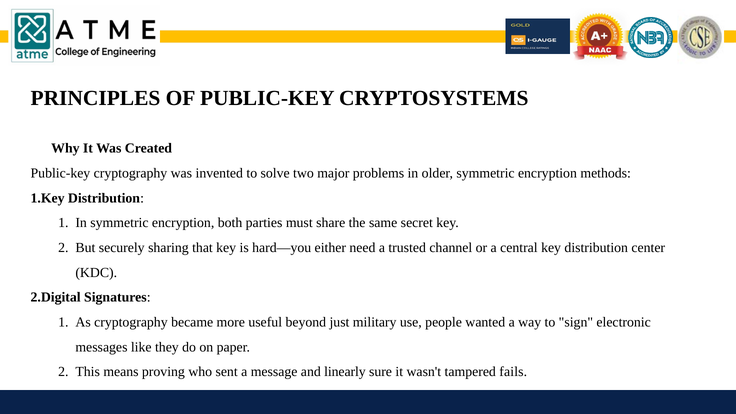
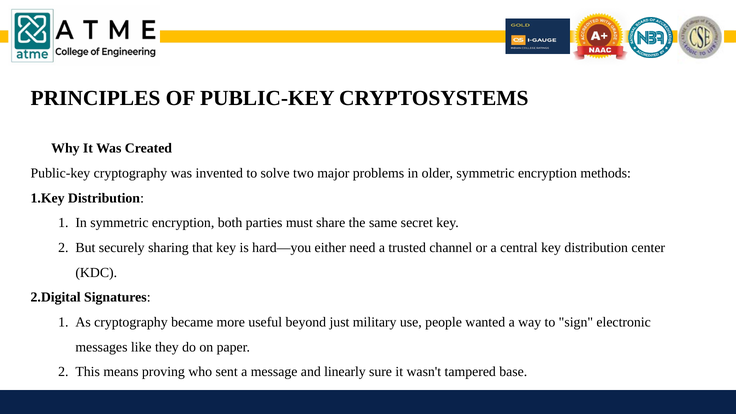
fails: fails -> base
